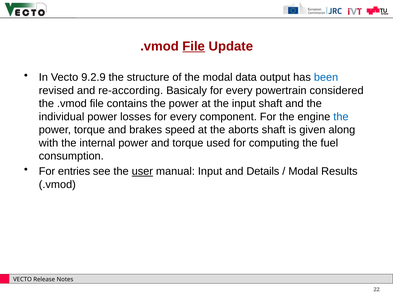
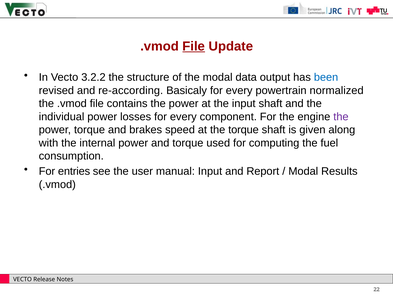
9.2.9: 9.2.9 -> 3.2.2
considered: considered -> normalized
the at (341, 117) colour: blue -> purple
the aborts: aborts -> torque
user underline: present -> none
Details: Details -> Report
